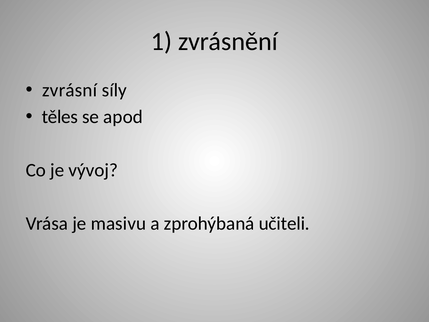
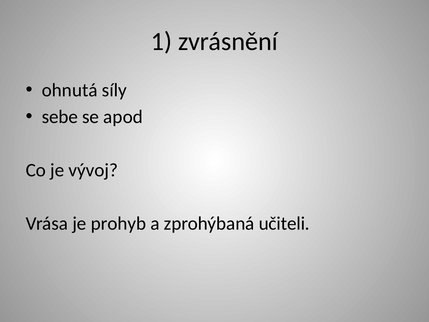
zvrásní: zvrásní -> ohnutá
těles: těles -> sebe
masivu: masivu -> prohyb
